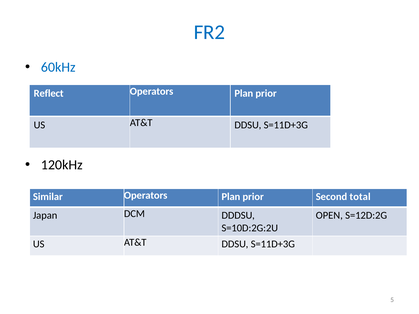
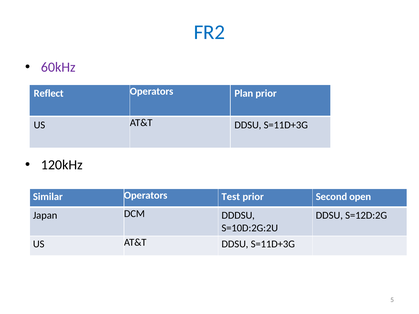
60kHz colour: blue -> purple
Plan at (231, 197): Plan -> Test
total: total -> open
OPEN at (329, 215): OPEN -> DDSU
